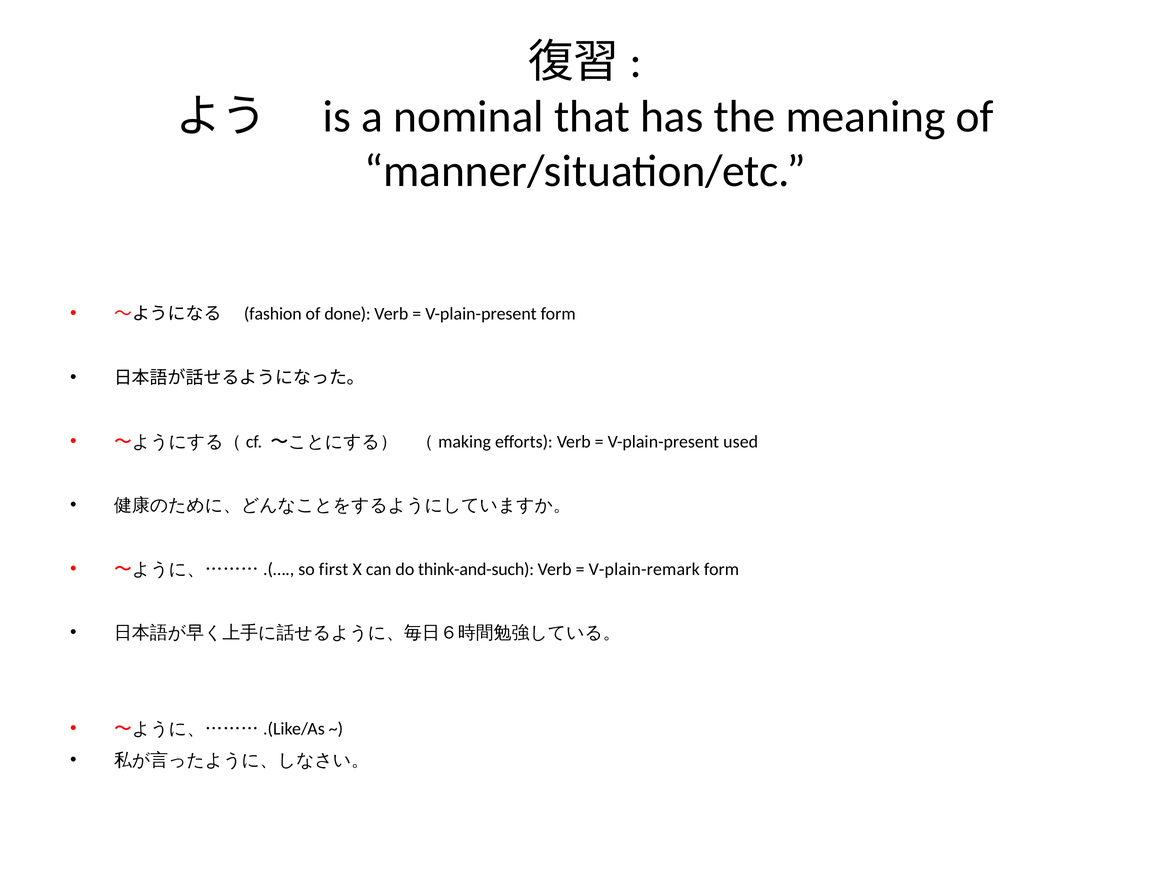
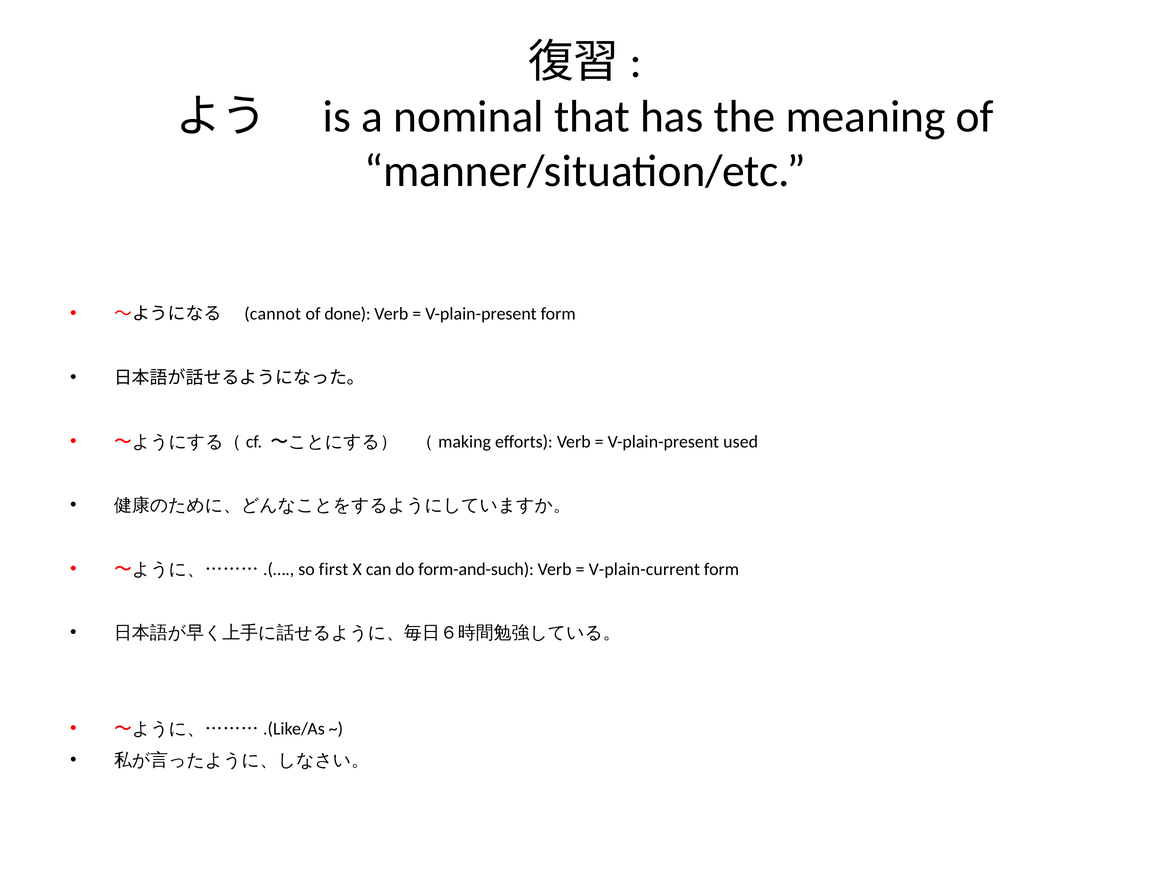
fashion: fashion -> cannot
think-and-such: think-and-such -> form-and-such
V-plain-remark: V-plain-remark -> V-plain-current
